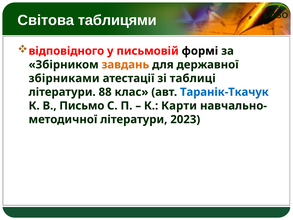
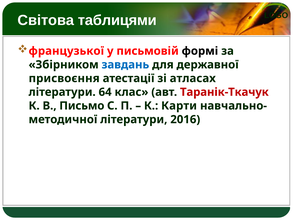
відповідного: відповідного -> французької
завдань colour: orange -> blue
збірниками: збірниками -> присвоєння
таблиці: таблиці -> атласах
88: 88 -> 64
Таранік-Ткачук colour: blue -> red
2023: 2023 -> 2016
